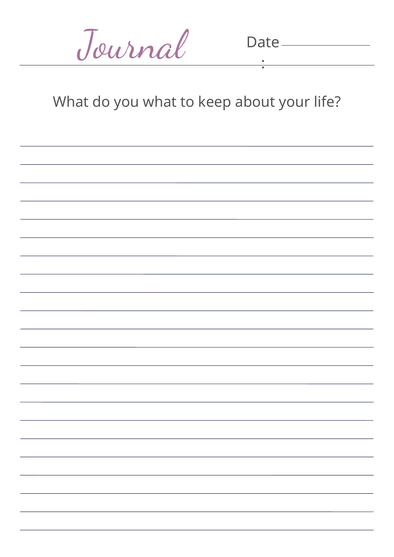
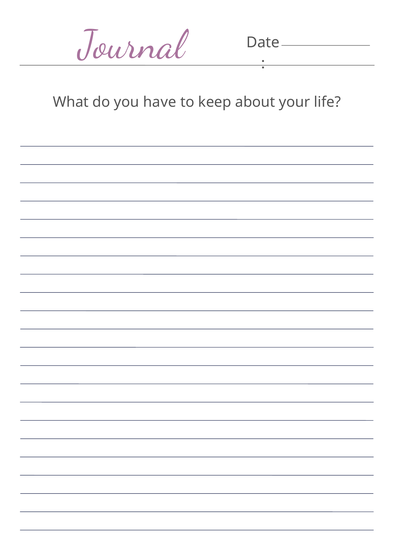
you what: what -> have
